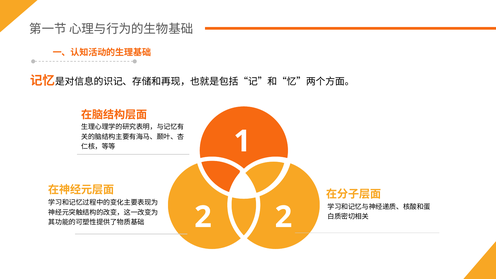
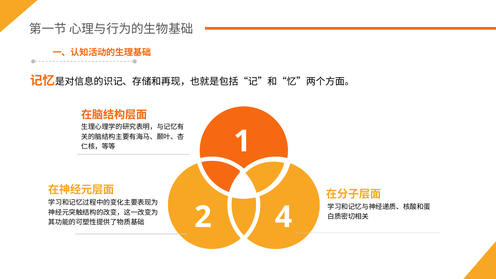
2 2: 2 -> 4
